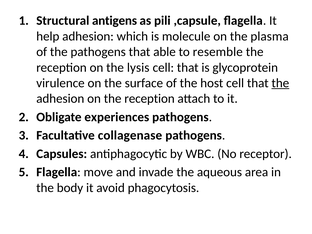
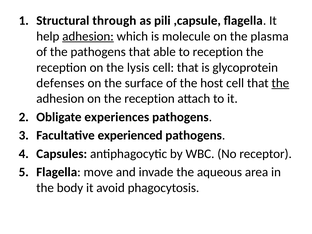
antigens: antigens -> through
adhesion at (88, 36) underline: none -> present
to resemble: resemble -> reception
virulence: virulence -> defenses
collagenase: collagenase -> experienced
